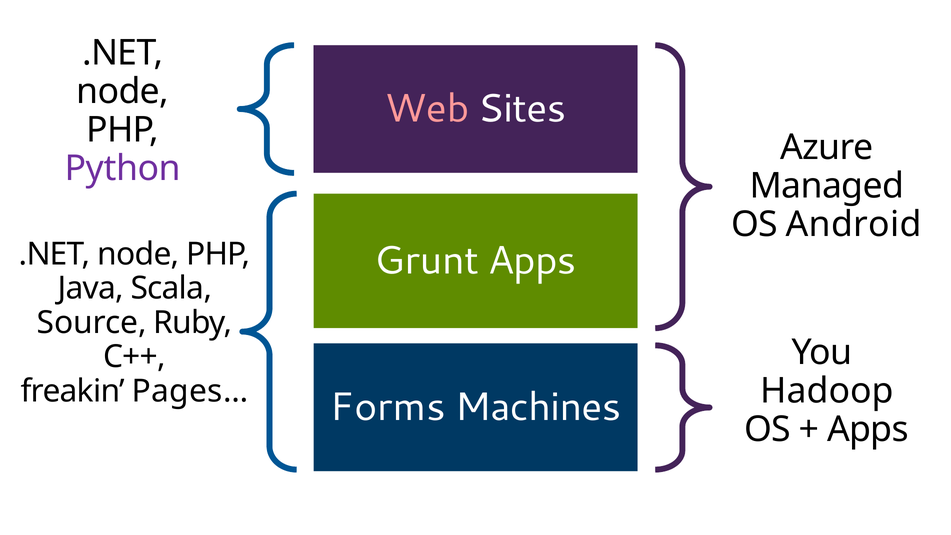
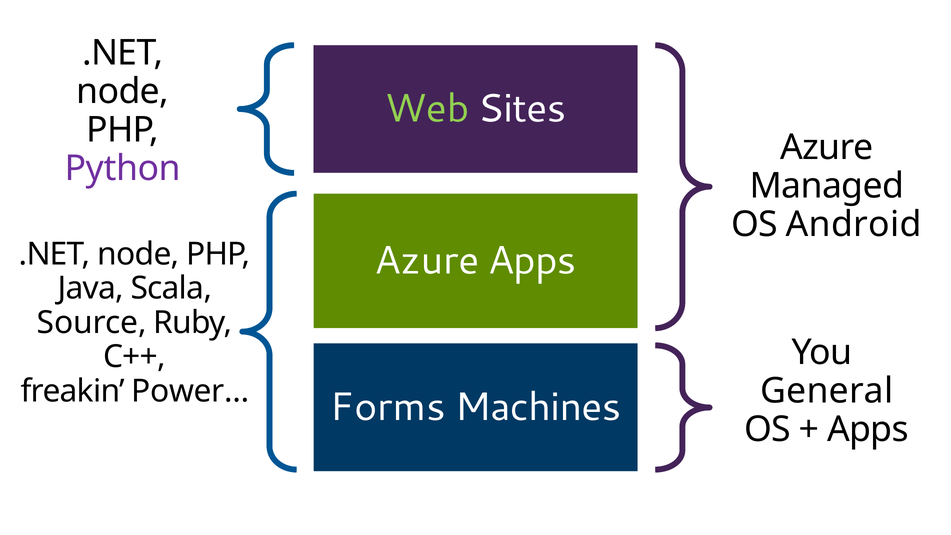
Web colour: pink -> light green
Grunt at (427, 261): Grunt -> Azure
Hadoop: Hadoop -> General
Pages…: Pages… -> Power…
